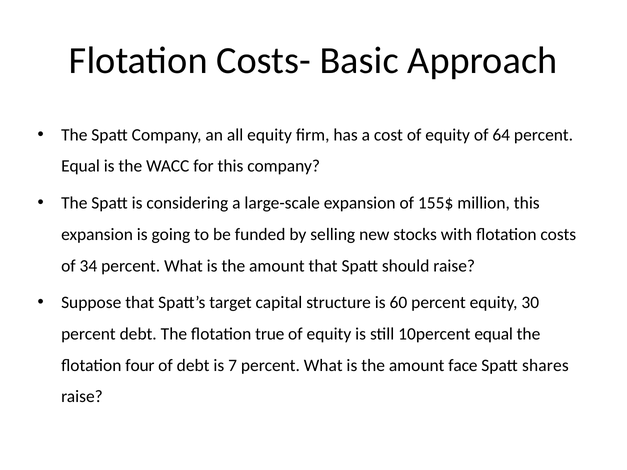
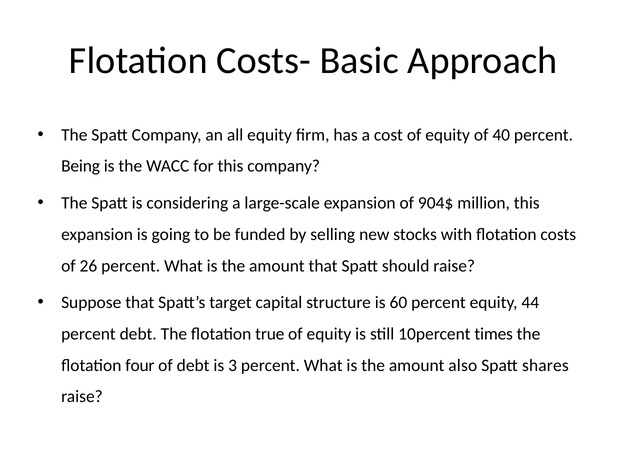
64: 64 -> 40
Equal at (81, 166): Equal -> Being
155$: 155$ -> 904$
34: 34 -> 26
30: 30 -> 44
10percent equal: equal -> times
7: 7 -> 3
face: face -> also
